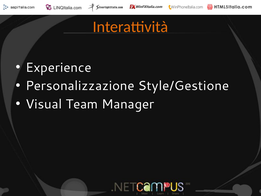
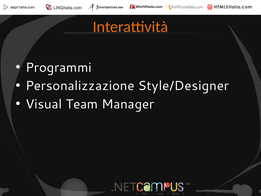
Experience: Experience -> Programmi
Style/Gestione: Style/Gestione -> Style/Designer
